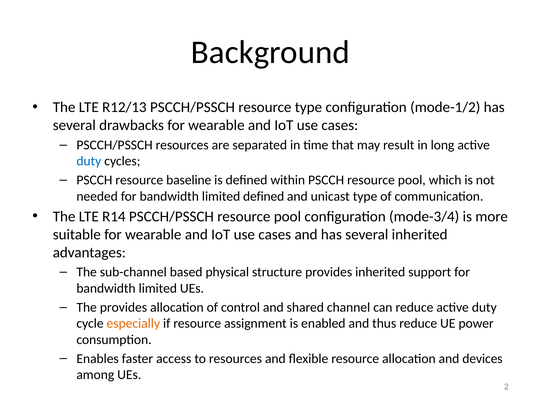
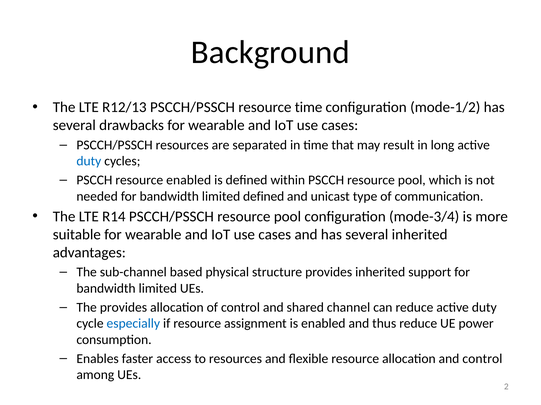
resource type: type -> time
resource baseline: baseline -> enabled
especially colour: orange -> blue
and devices: devices -> control
